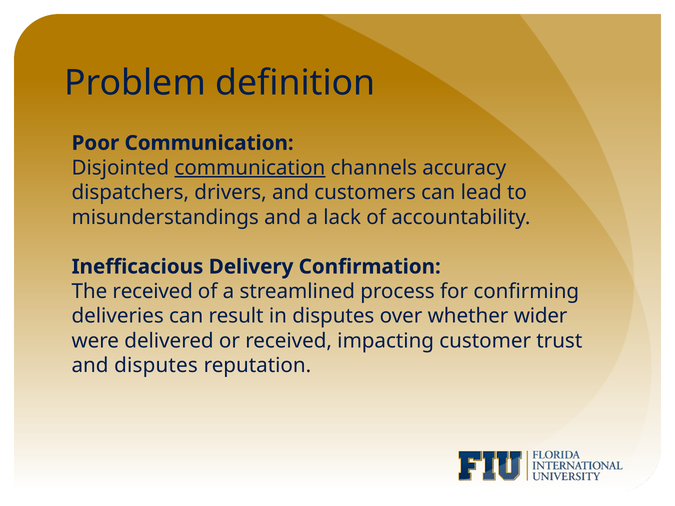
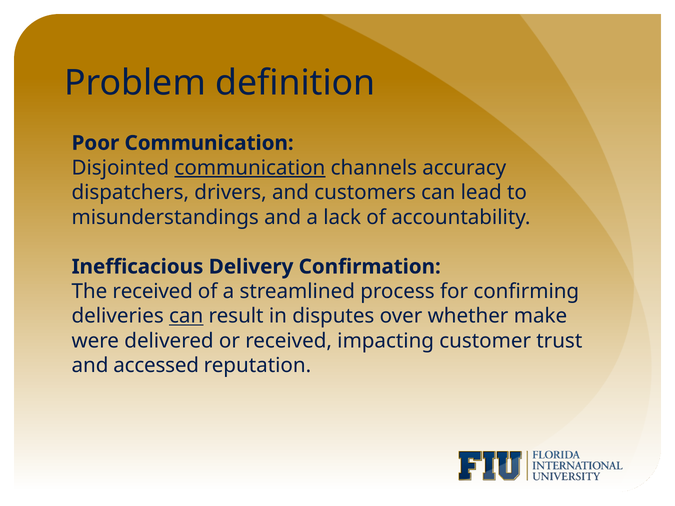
can at (186, 316) underline: none -> present
wider: wider -> make
and disputes: disputes -> accessed
